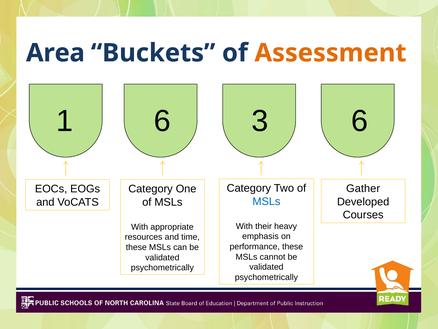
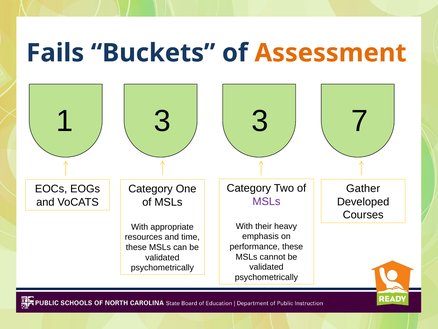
Area: Area -> Fails
1 6: 6 -> 3
3 6: 6 -> 7
MSLs at (266, 201) colour: blue -> purple
